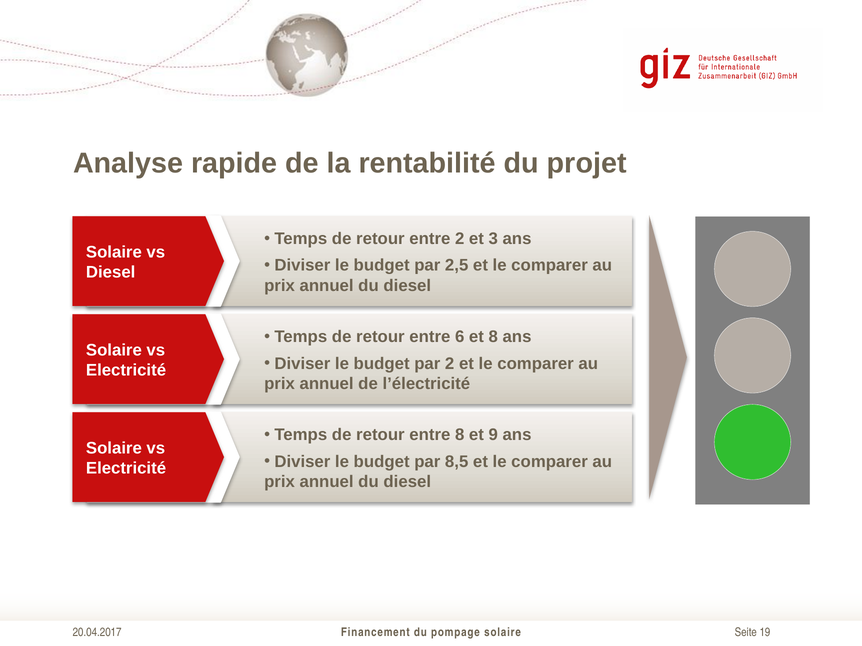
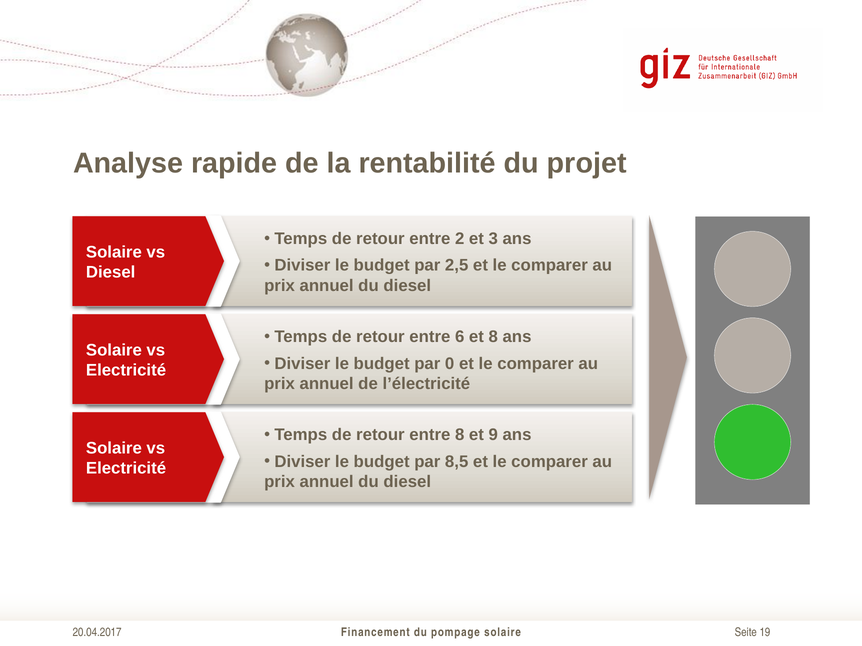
par 2: 2 -> 0
